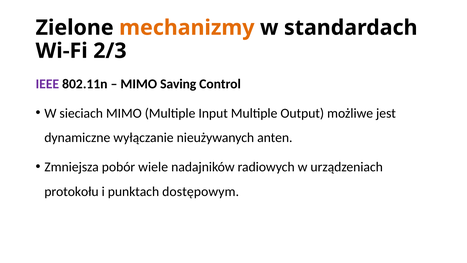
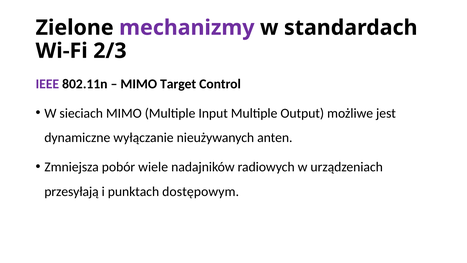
mechanizmy colour: orange -> purple
Saving: Saving -> Target
protokołu: protokołu -> przesyłają
